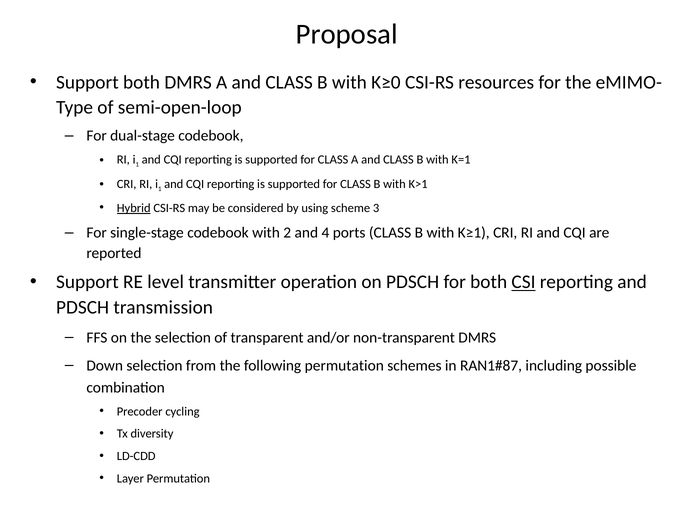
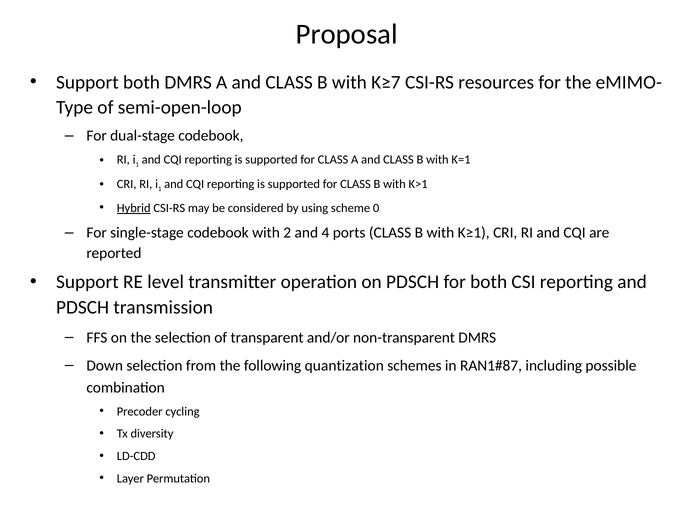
K≥0: K≥0 -> K≥7
3: 3 -> 0
CSI underline: present -> none
following permutation: permutation -> quantization
